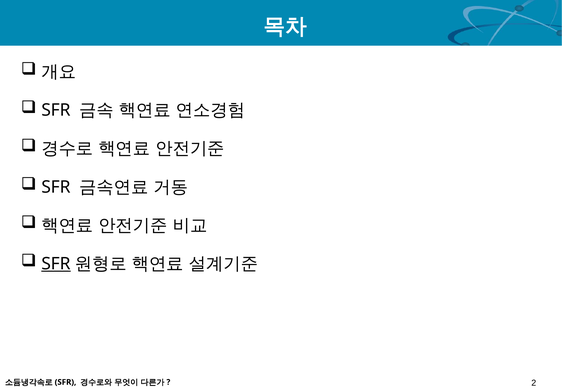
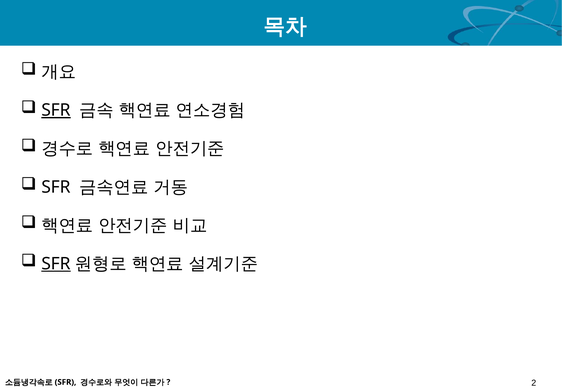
SFR at (56, 110) underline: none -> present
